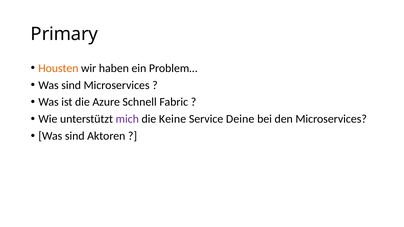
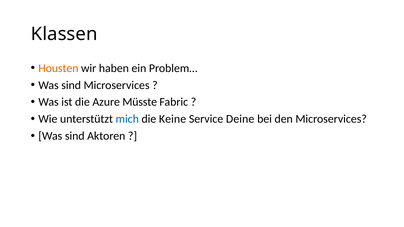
Primary: Primary -> Klassen
Schnell: Schnell -> Müsste
mich colour: purple -> blue
